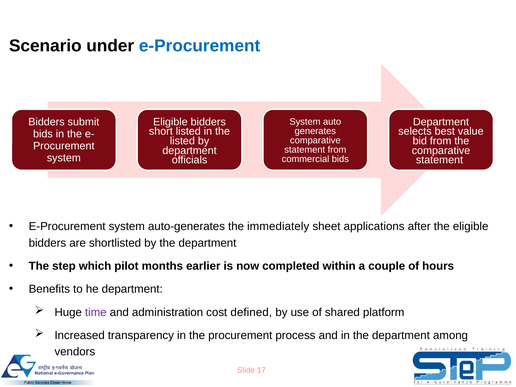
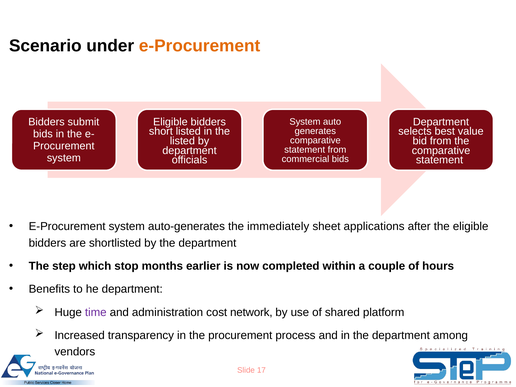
e-Procurement at (200, 46) colour: blue -> orange
pilot: pilot -> stop
defined: defined -> network
